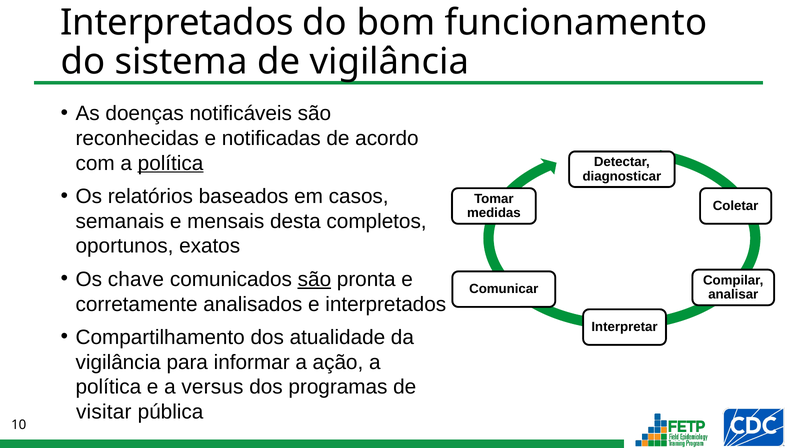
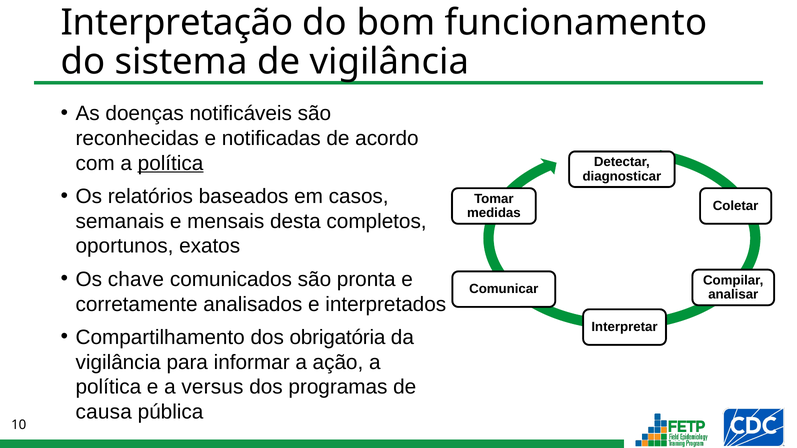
Interpretados at (177, 22): Interpretados -> Interpretação
são at (314, 279) underline: present -> none
atualidade: atualidade -> obrigatória
visitar: visitar -> causa
